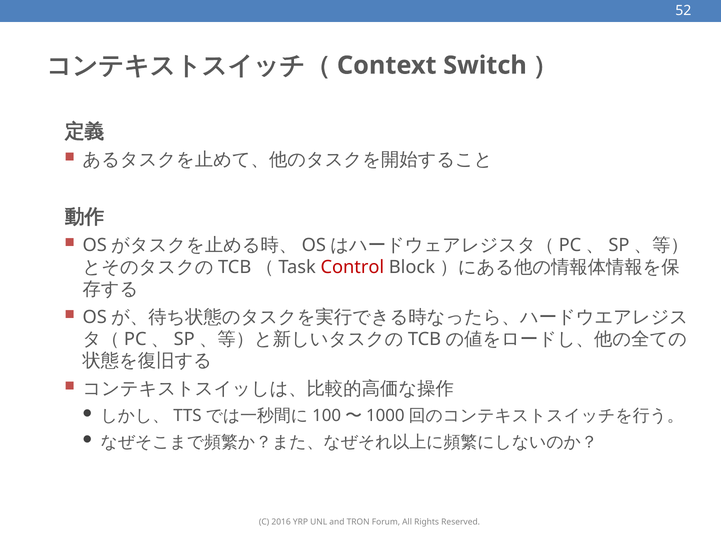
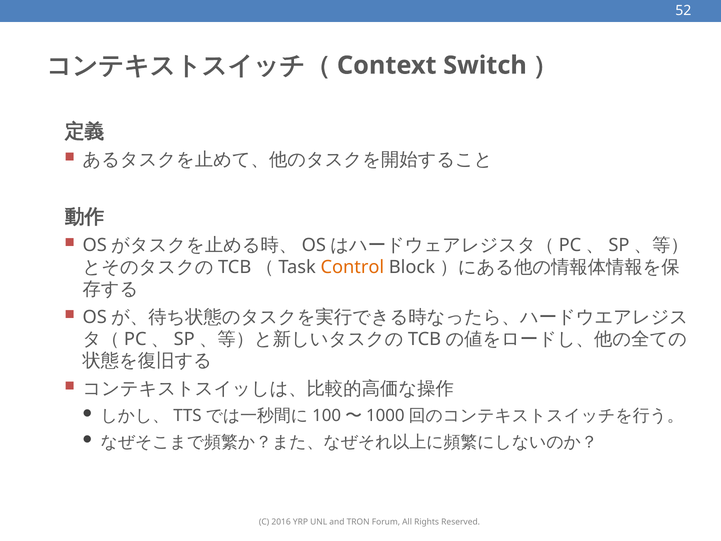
Control colour: red -> orange
